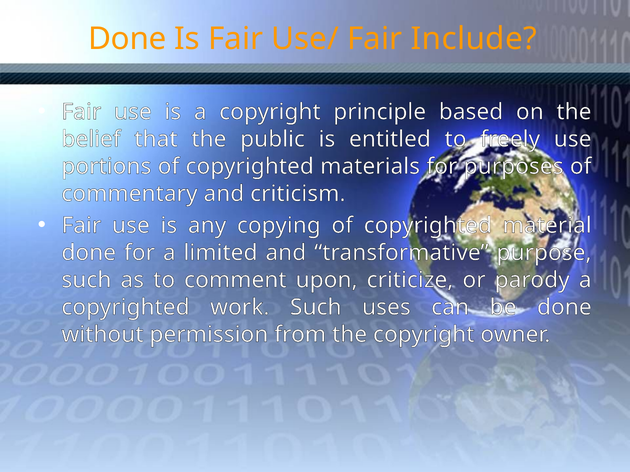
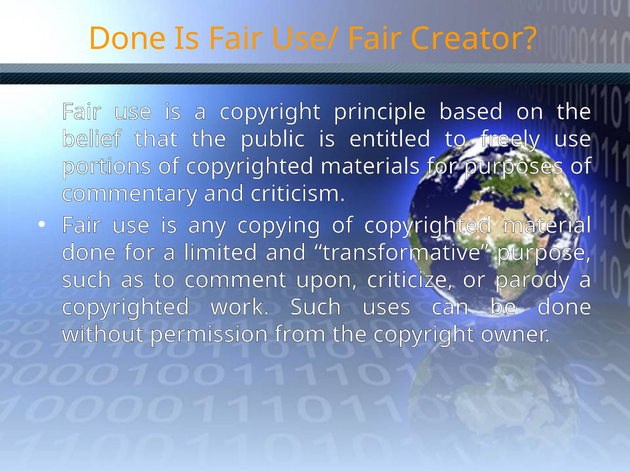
Include: Include -> Creator
